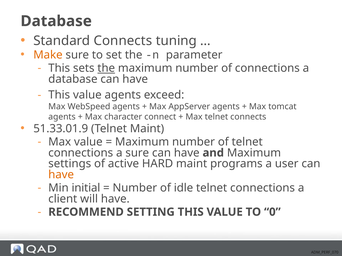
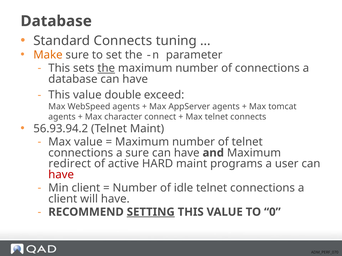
value agents: agents -> double
51.33.01.9: 51.33.01.9 -> 56.93.94.2
settings: settings -> redirect
have at (61, 175) colour: orange -> red
Min initial: initial -> client
SETTING underline: none -> present
